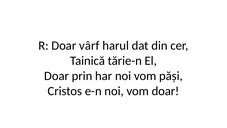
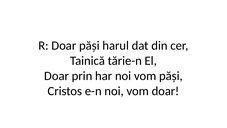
Doar vârf: vârf -> păși
